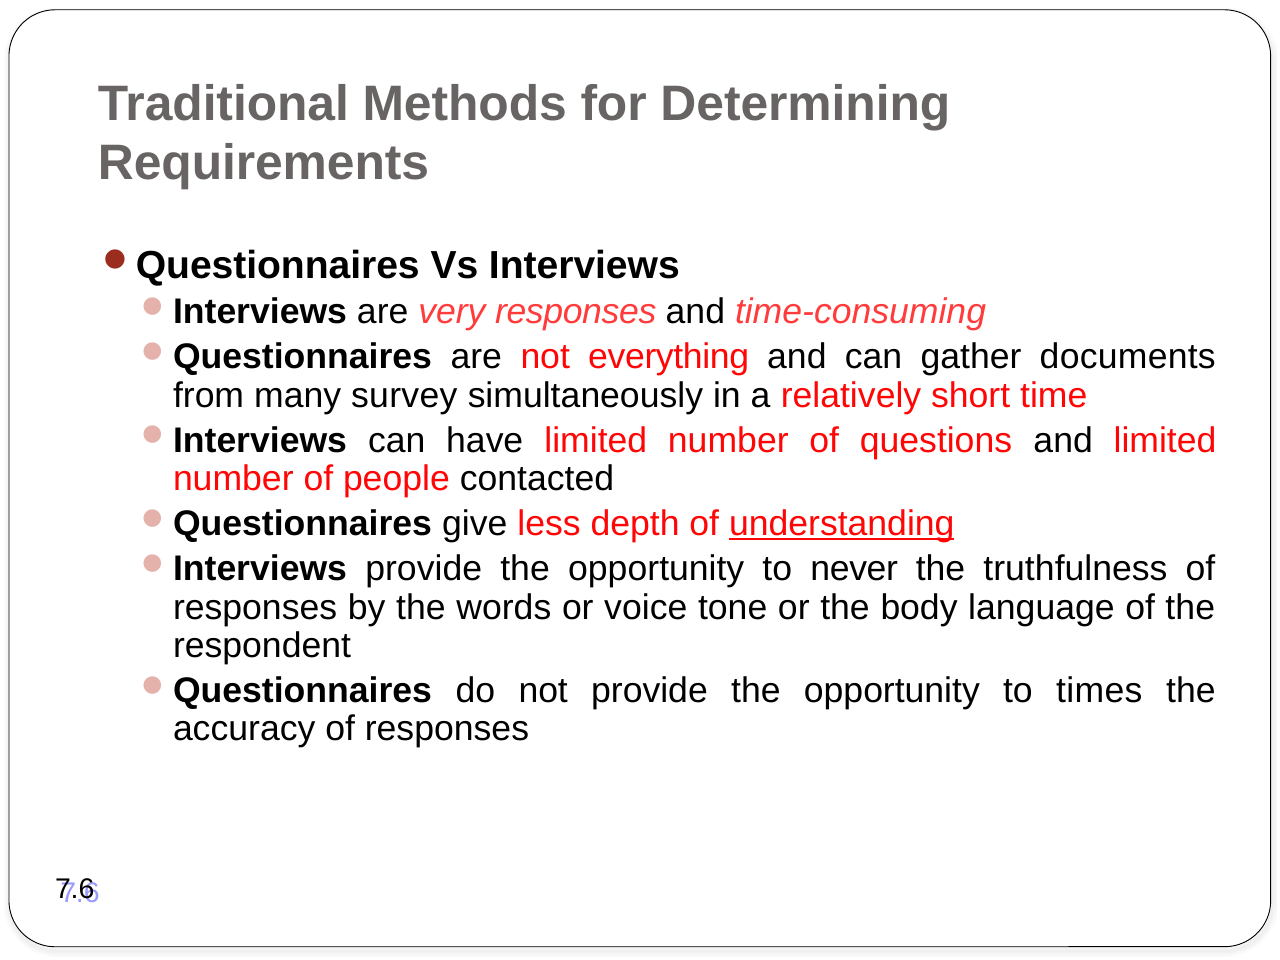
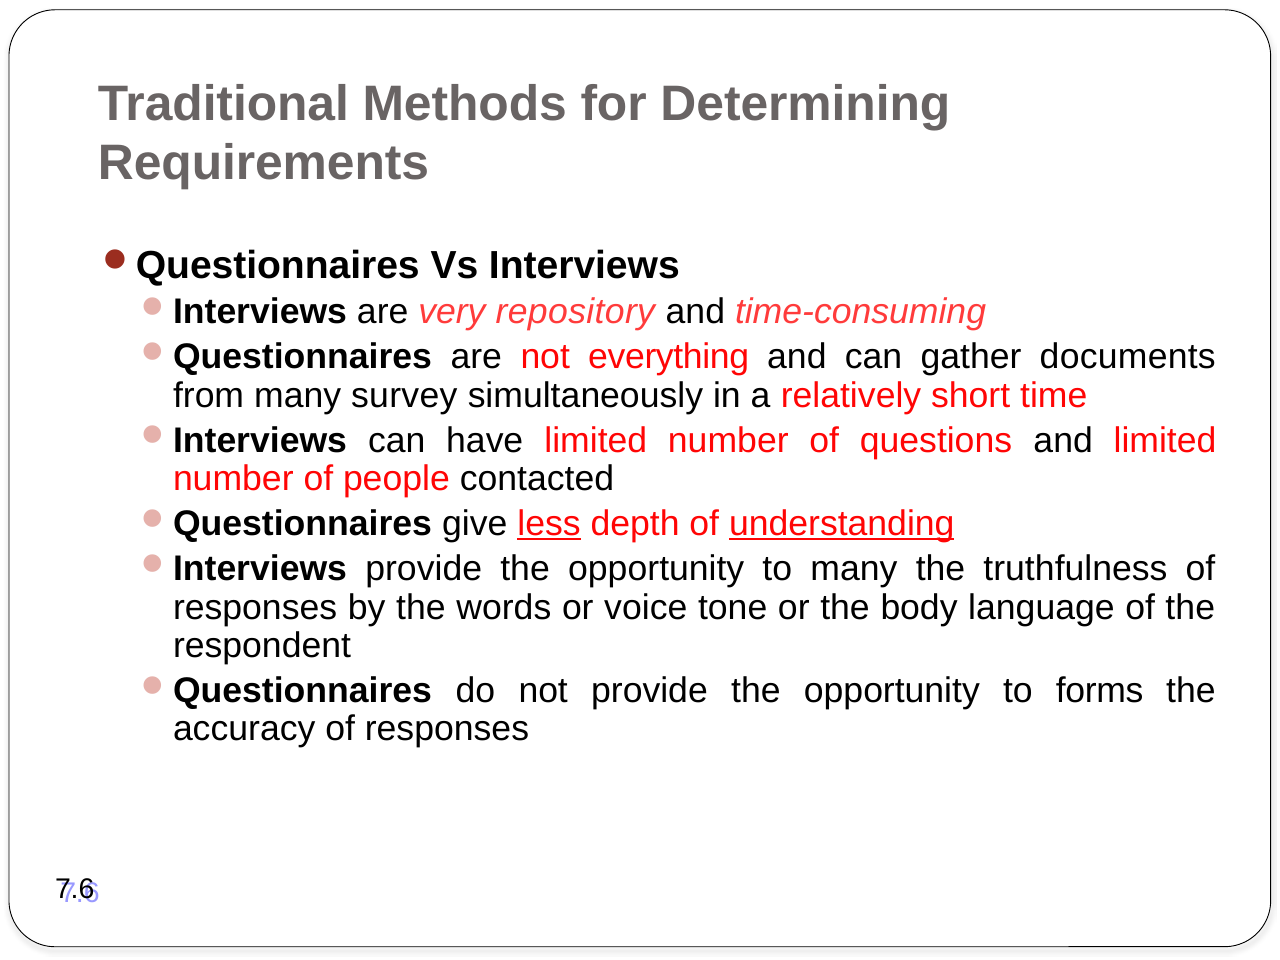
very responses: responses -> repository
less underline: none -> present
to never: never -> many
times: times -> forms
